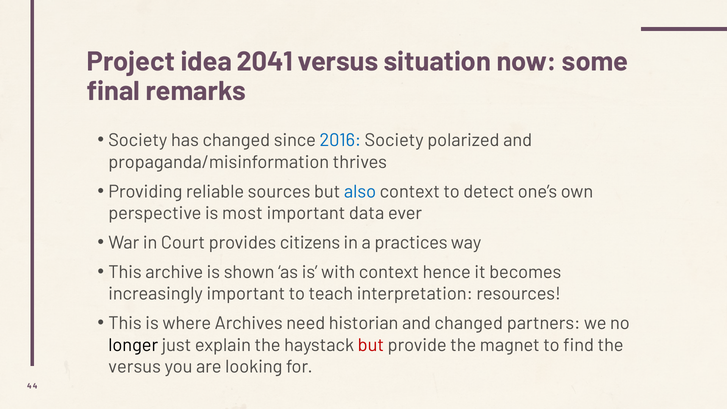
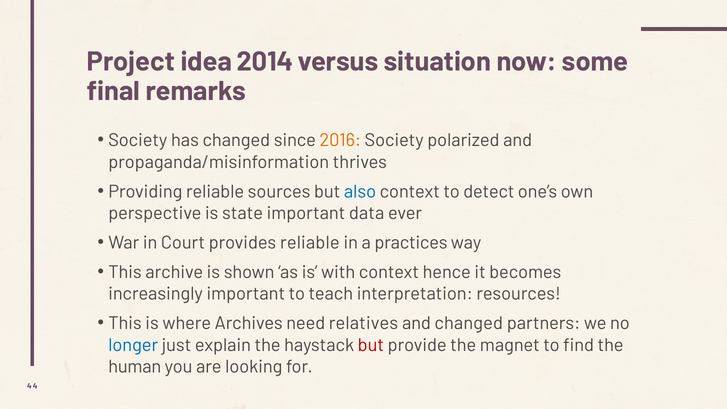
2041: 2041 -> 2014
2016 colour: blue -> orange
most: most -> state
provides citizens: citizens -> reliable
historian: historian -> relatives
longer colour: black -> blue
versus at (135, 367): versus -> human
